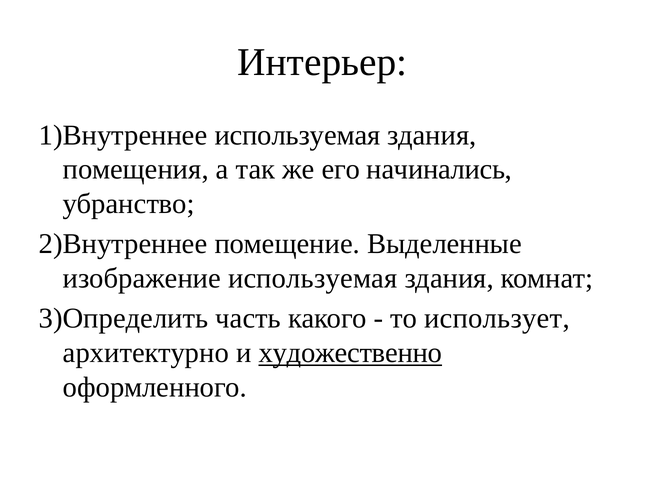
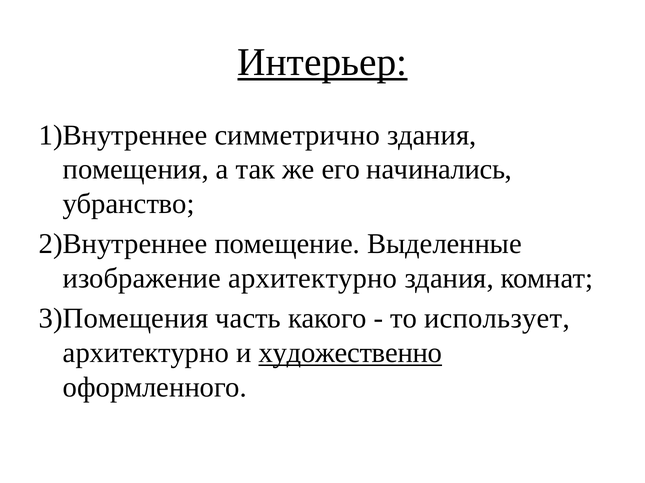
Интерьер underline: none -> present
1)Внутреннее используемая: используемая -> симметрично
изображение используемая: используемая -> архитектурно
3)Определить: 3)Определить -> 3)Помещения
